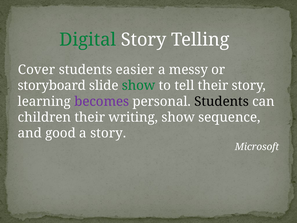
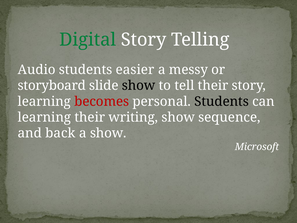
Cover: Cover -> Audio
show at (139, 86) colour: green -> black
becomes colour: purple -> red
children at (44, 117): children -> learning
good: good -> back
a story: story -> show
